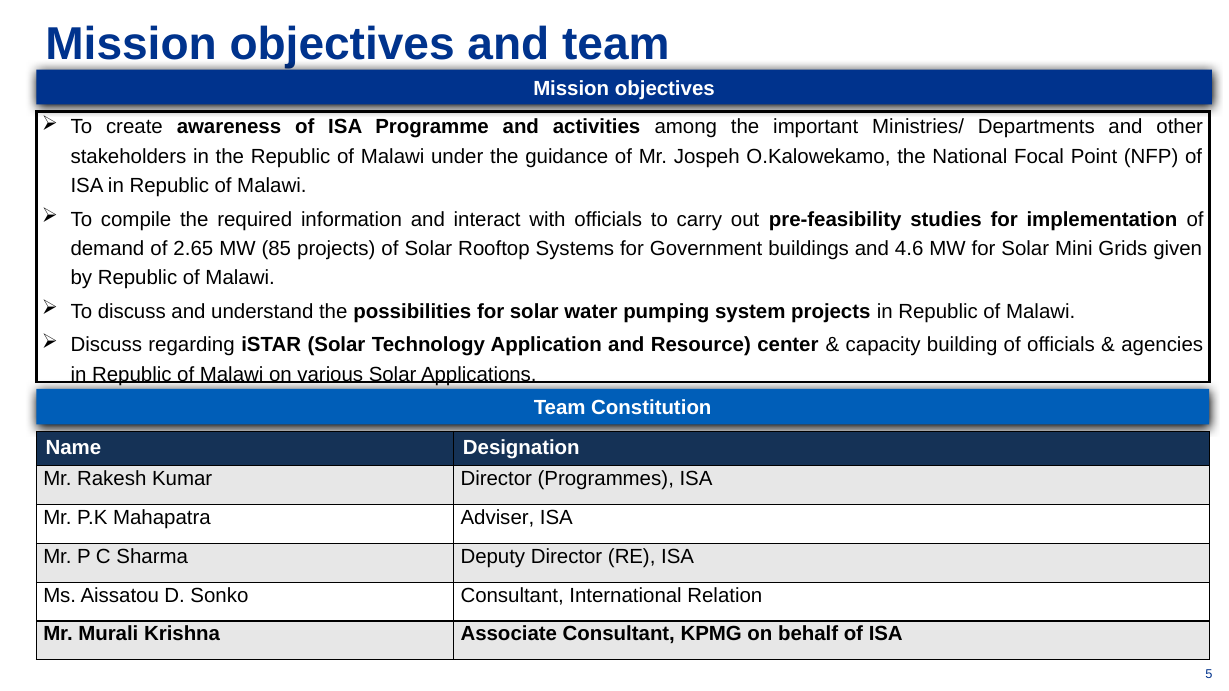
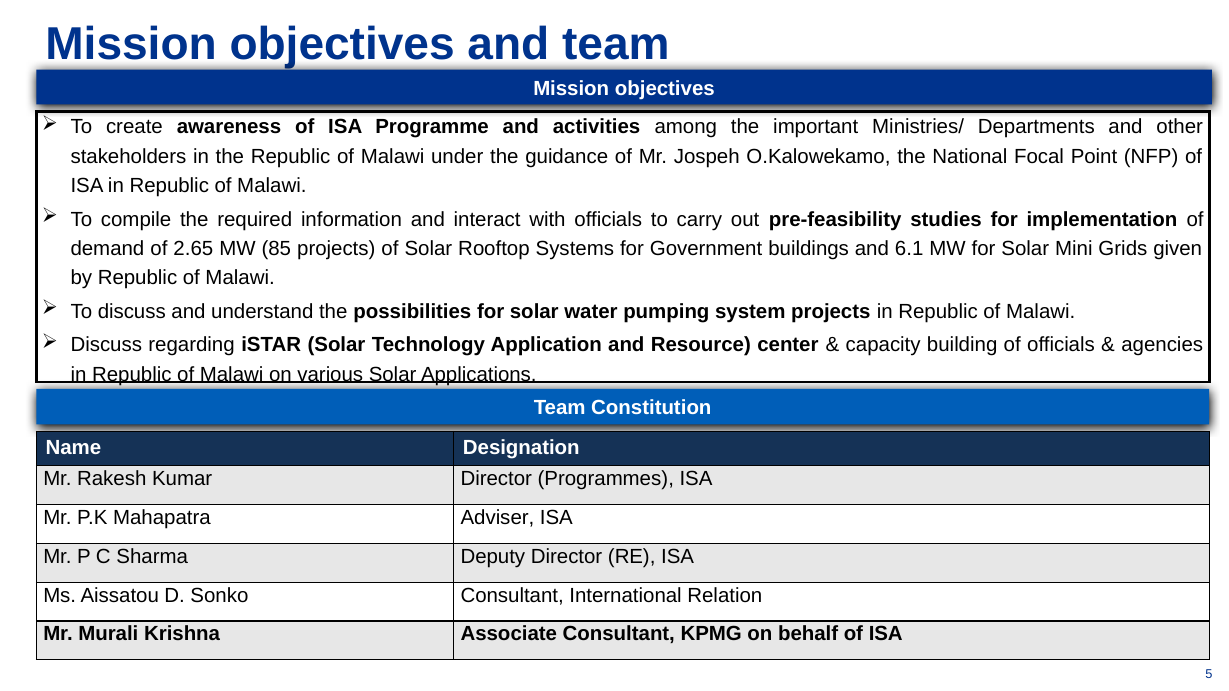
4.6: 4.6 -> 6.1
